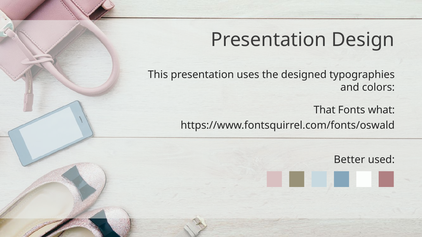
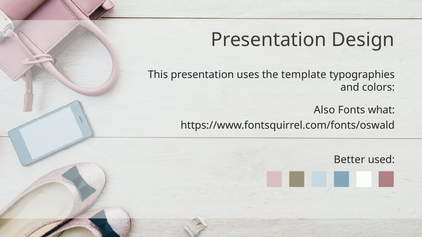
designed: designed -> template
That: That -> Also
